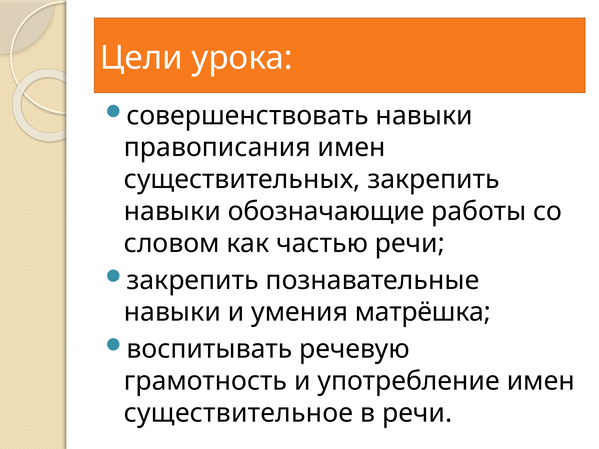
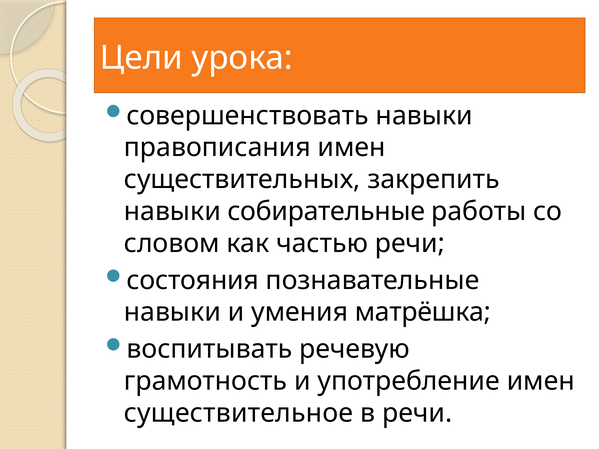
обозначающие: обозначающие -> собирательные
закрепить at (193, 280): закрепить -> состояния
